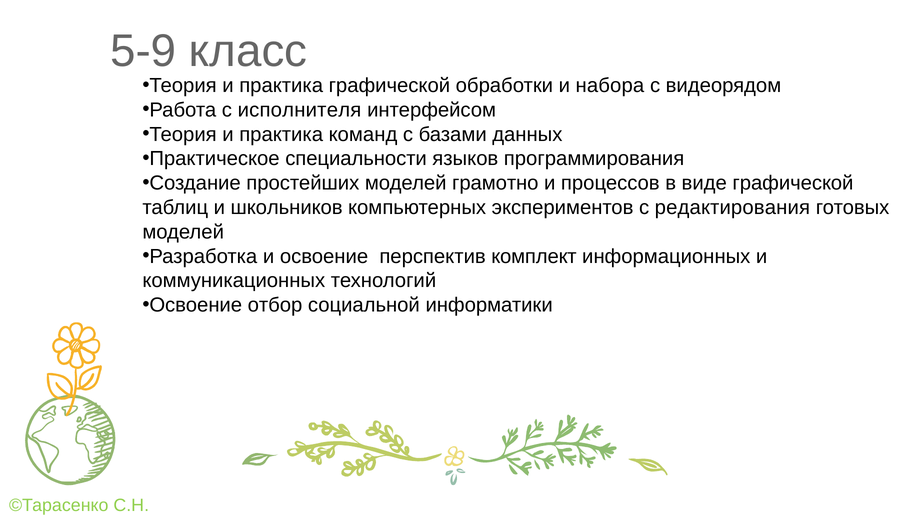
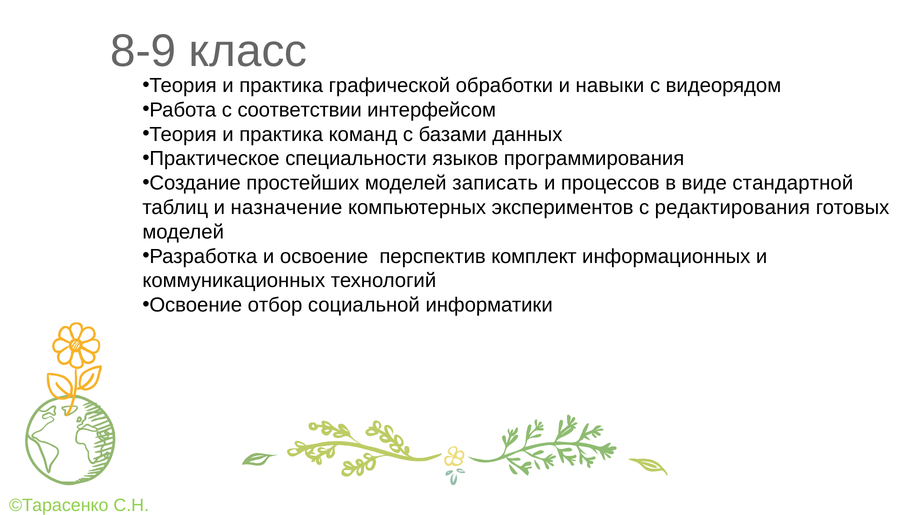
5-9: 5-9 -> 8-9
набора: набора -> навыки
исполнителя: исполнителя -> соответствии
грамотно: грамотно -> записать
виде графической: графической -> стандартной
школьников: школьников -> назначение
